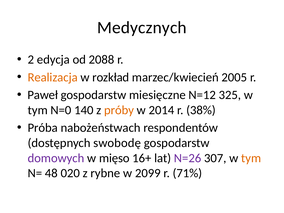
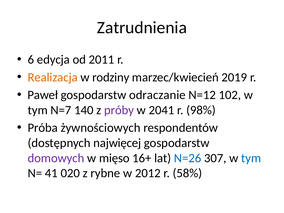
Medycznych: Medycznych -> Zatrudnienia
2: 2 -> 6
2088: 2088 -> 2011
rozkład: rozkład -> rodziny
2005: 2005 -> 2019
miesięczne: miesięczne -> odraczanie
325: 325 -> 102
N=0: N=0 -> N=7
próby colour: orange -> purple
2014: 2014 -> 2041
38%: 38% -> 98%
nabożeństwach: nabożeństwach -> żywnościowych
swobodę: swobodę -> najwięcej
N=26 colour: purple -> blue
tym at (251, 158) colour: orange -> blue
48: 48 -> 41
2099: 2099 -> 2012
71%: 71% -> 58%
